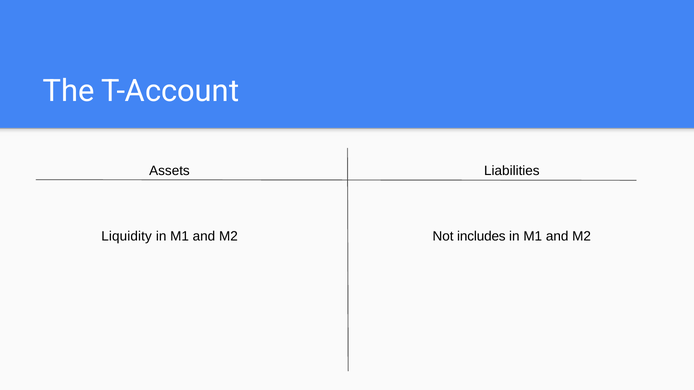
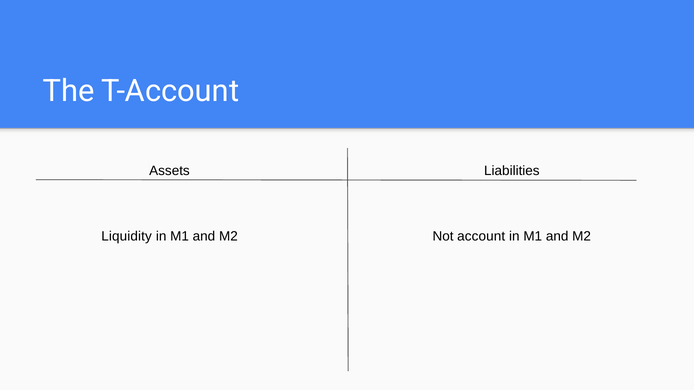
includes: includes -> account
